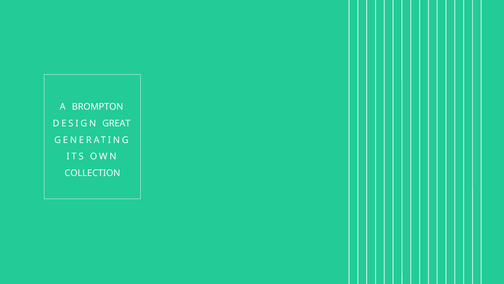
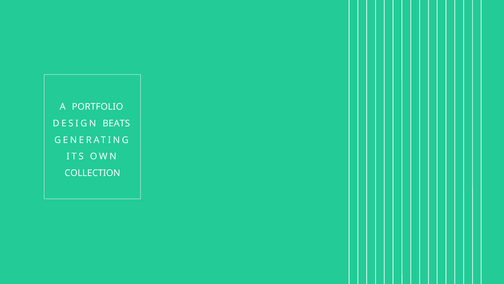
BROMPTON: BROMPTON -> PORTFOLIO
GREAT: GREAT -> BEATS
